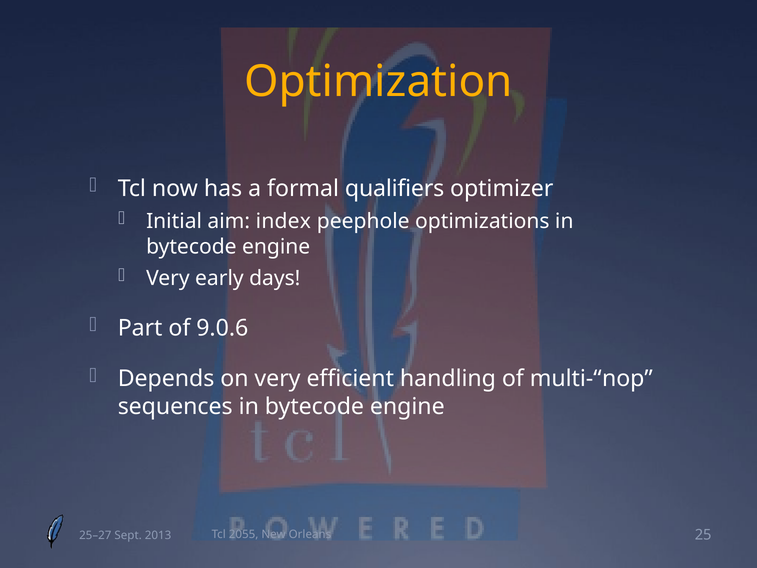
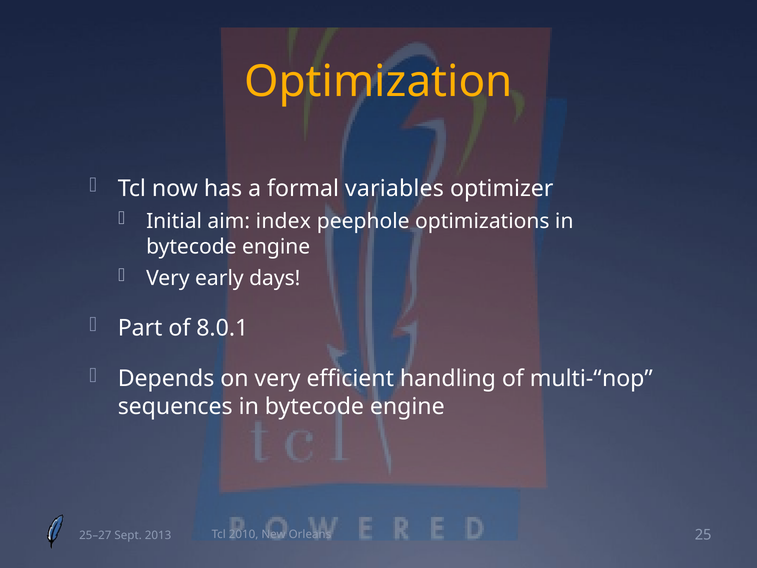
qualifiers: qualifiers -> variables
9.0.6: 9.0.6 -> 8.0.1
2055: 2055 -> 2010
